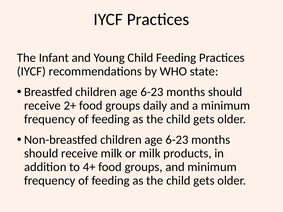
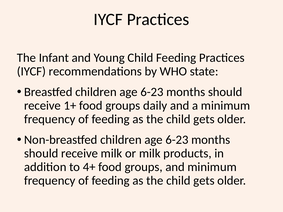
2+: 2+ -> 1+
